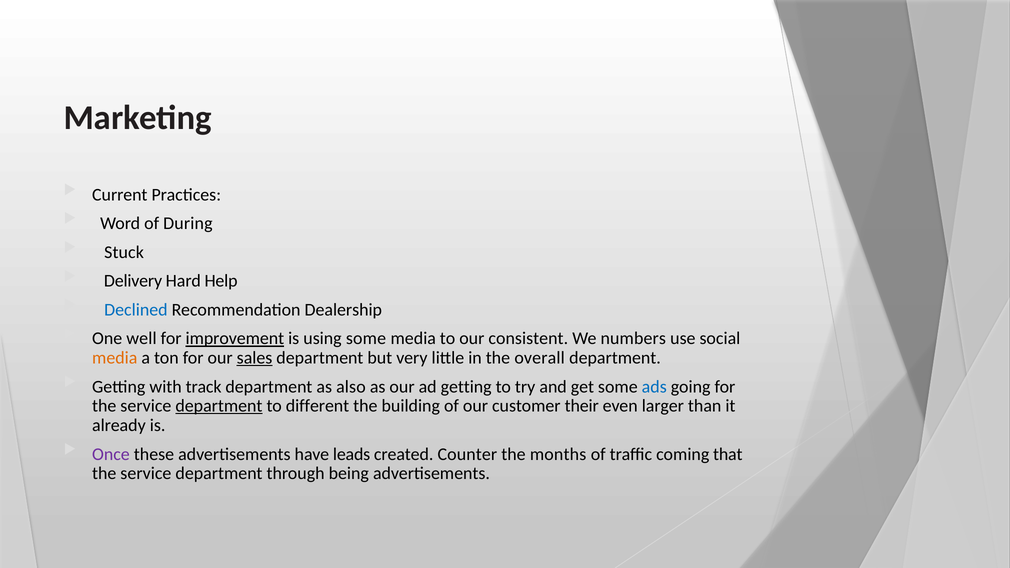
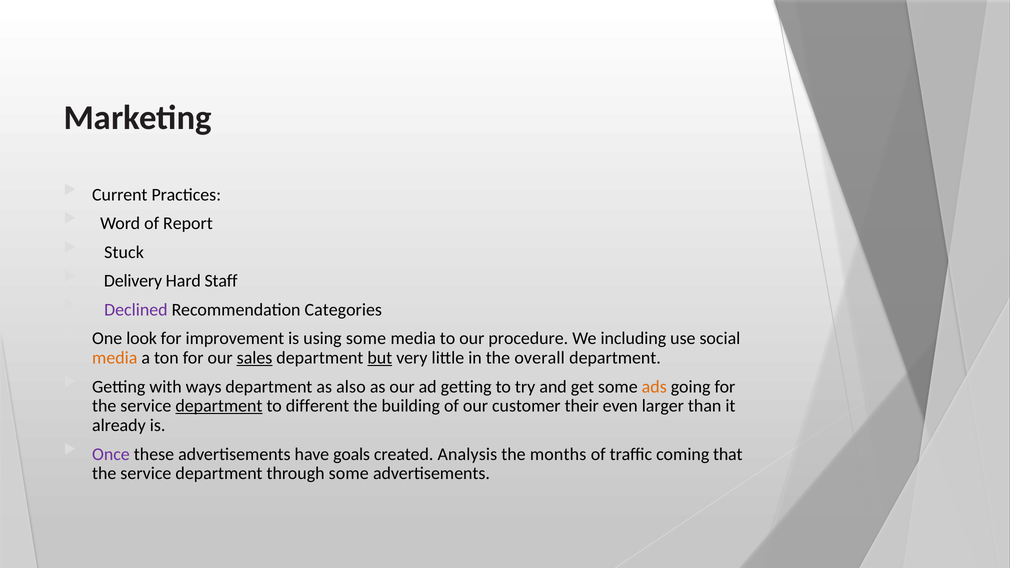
During: During -> Report
Help: Help -> Staff
Declined colour: blue -> purple
Dealership: Dealership -> Categories
well: well -> look
improvement underline: present -> none
consistent: consistent -> procedure
numbers: numbers -> including
but underline: none -> present
track: track -> ways
ads colour: blue -> orange
leads: leads -> goals
Counter: Counter -> Analysis
through being: being -> some
